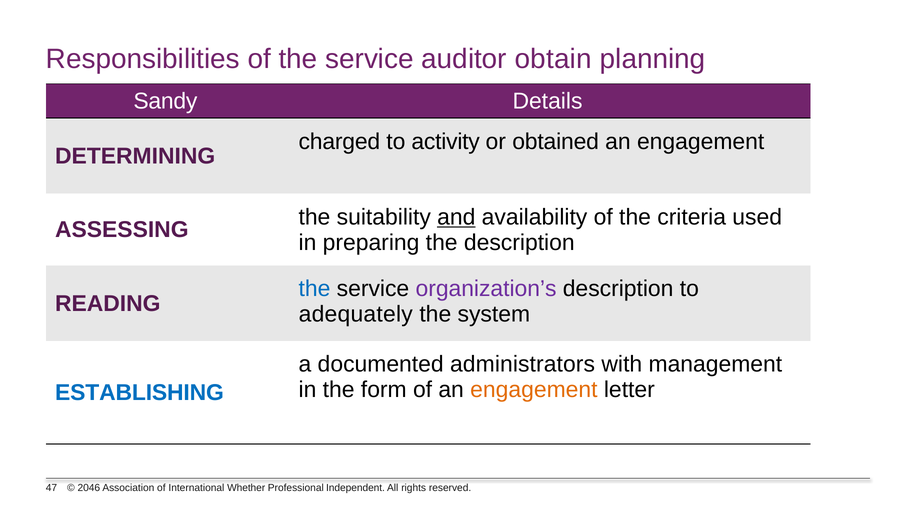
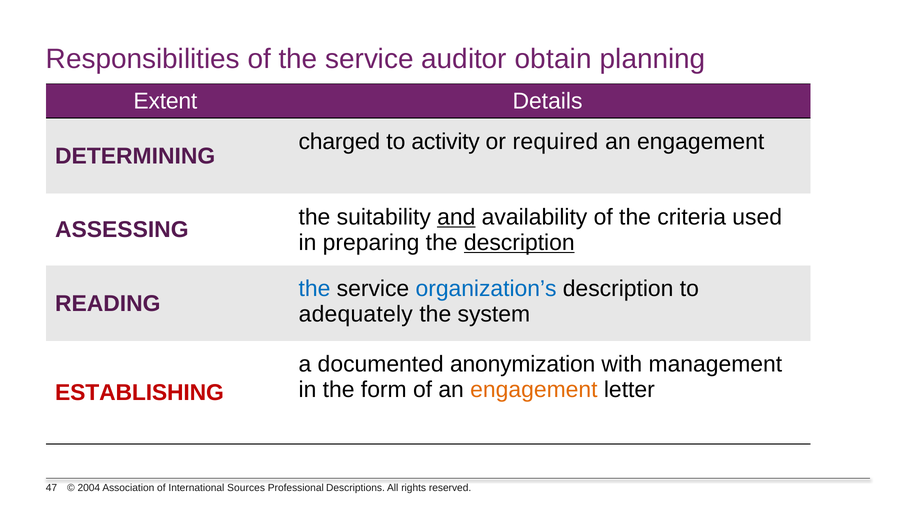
Sandy: Sandy -> Extent
obtained: obtained -> required
description at (519, 243) underline: none -> present
organization’s colour: purple -> blue
administrators: administrators -> anonymization
ESTABLISHING colour: blue -> red
2046: 2046 -> 2004
Whether: Whether -> Sources
Independent: Independent -> Descriptions
